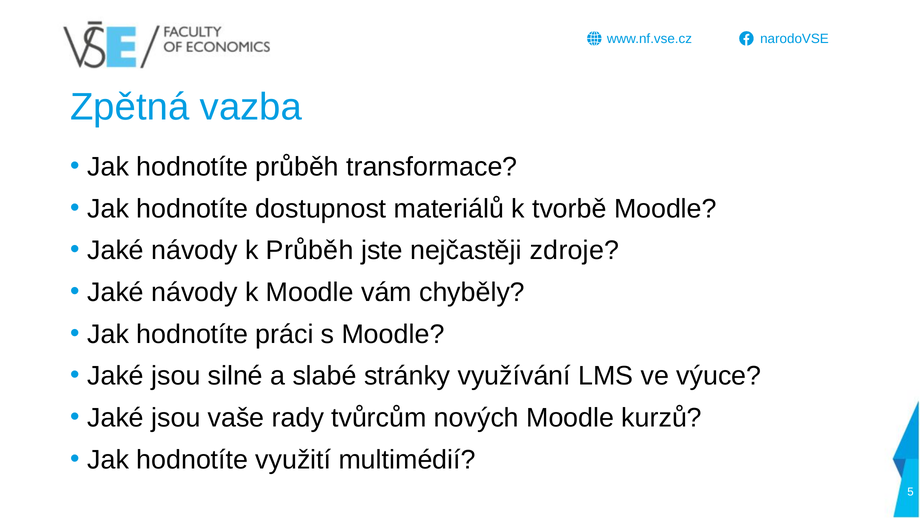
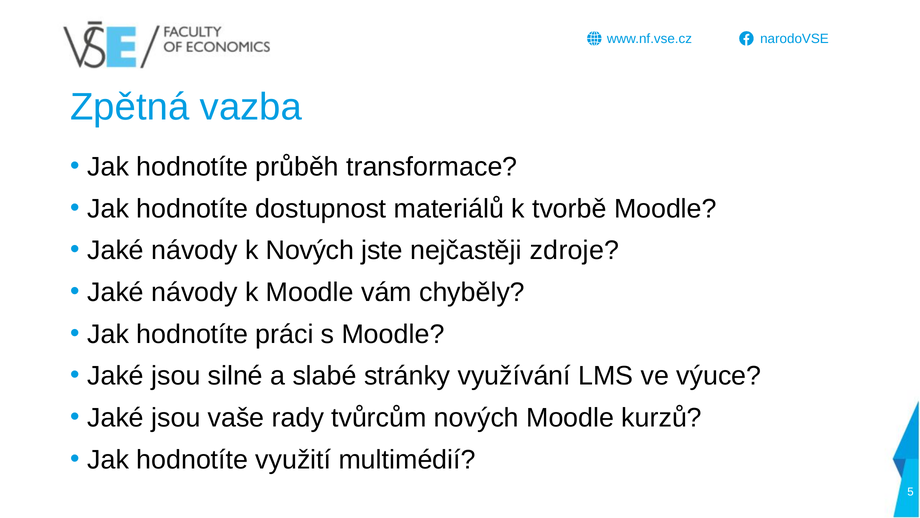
k Průběh: Průběh -> Nových
